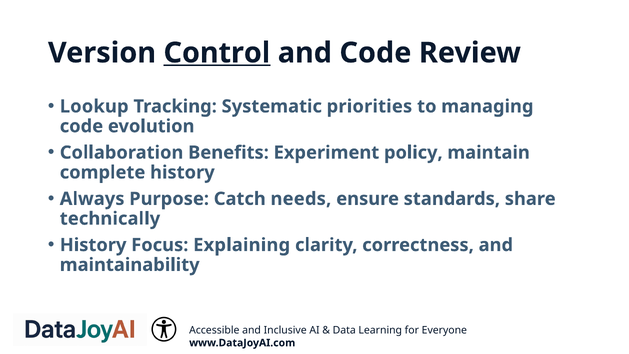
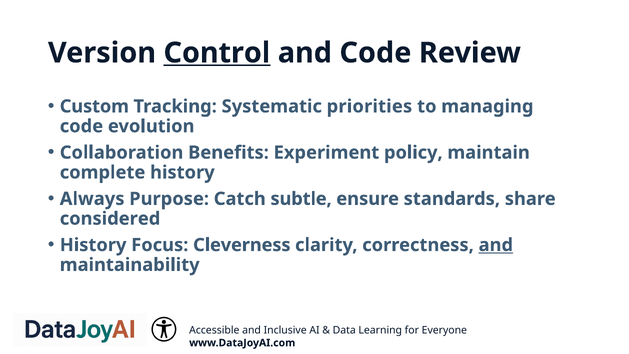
Lookup: Lookup -> Custom
needs: needs -> subtle
technically: technically -> considered
Explaining: Explaining -> Cleverness
and at (496, 245) underline: none -> present
